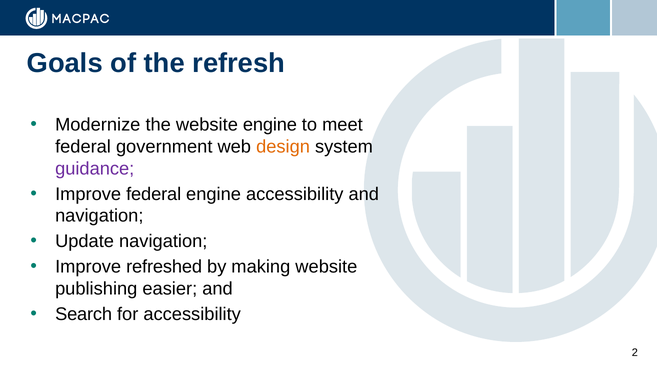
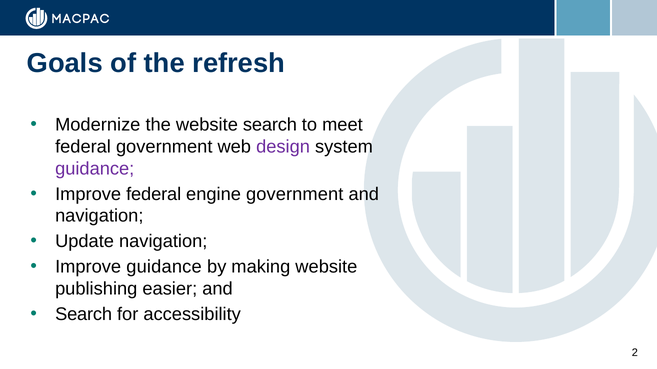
website engine: engine -> search
design colour: orange -> purple
engine accessibility: accessibility -> government
Improve refreshed: refreshed -> guidance
